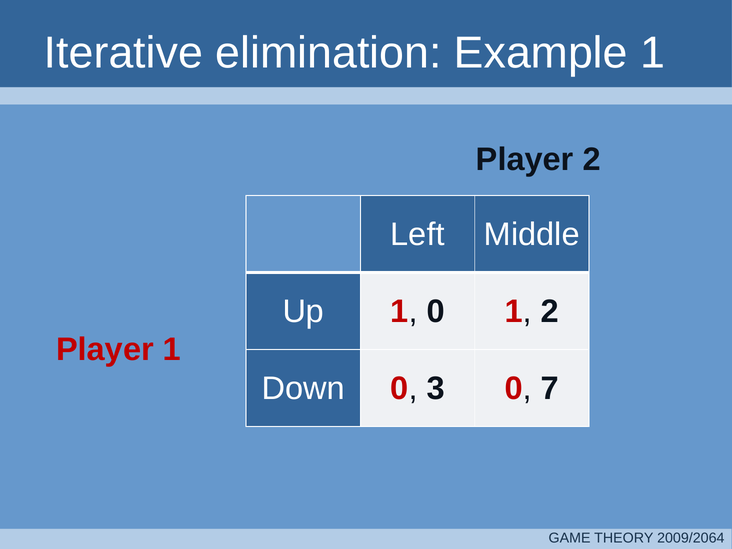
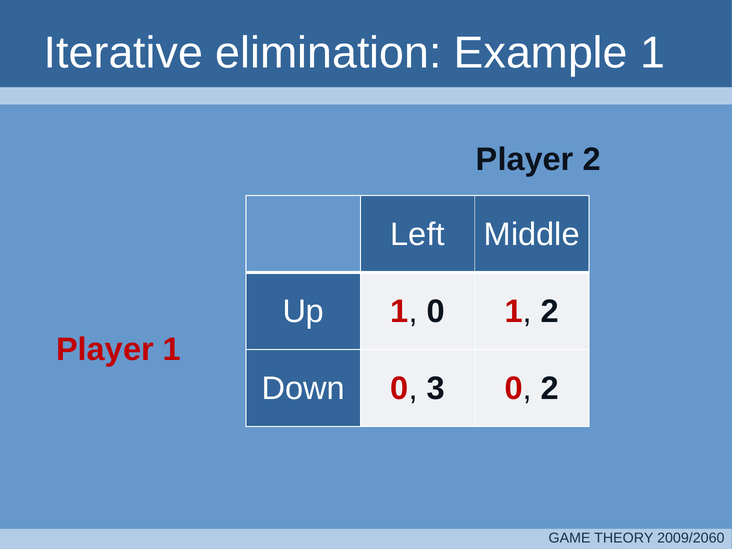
0 7: 7 -> 2
2009/2064: 2009/2064 -> 2009/2060
